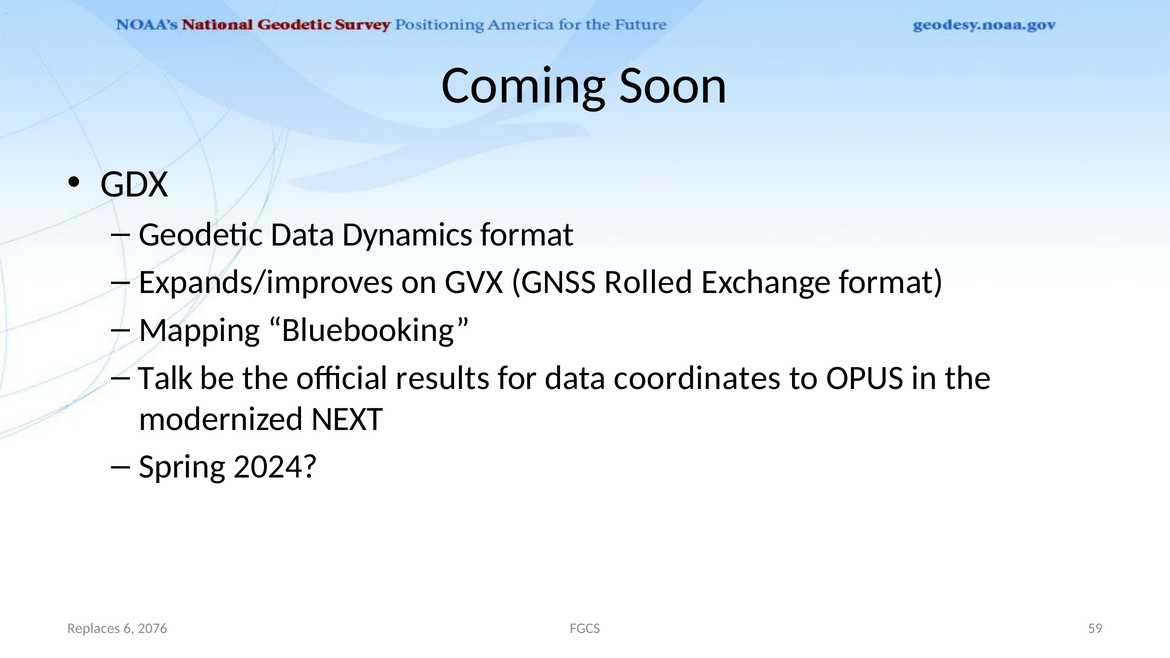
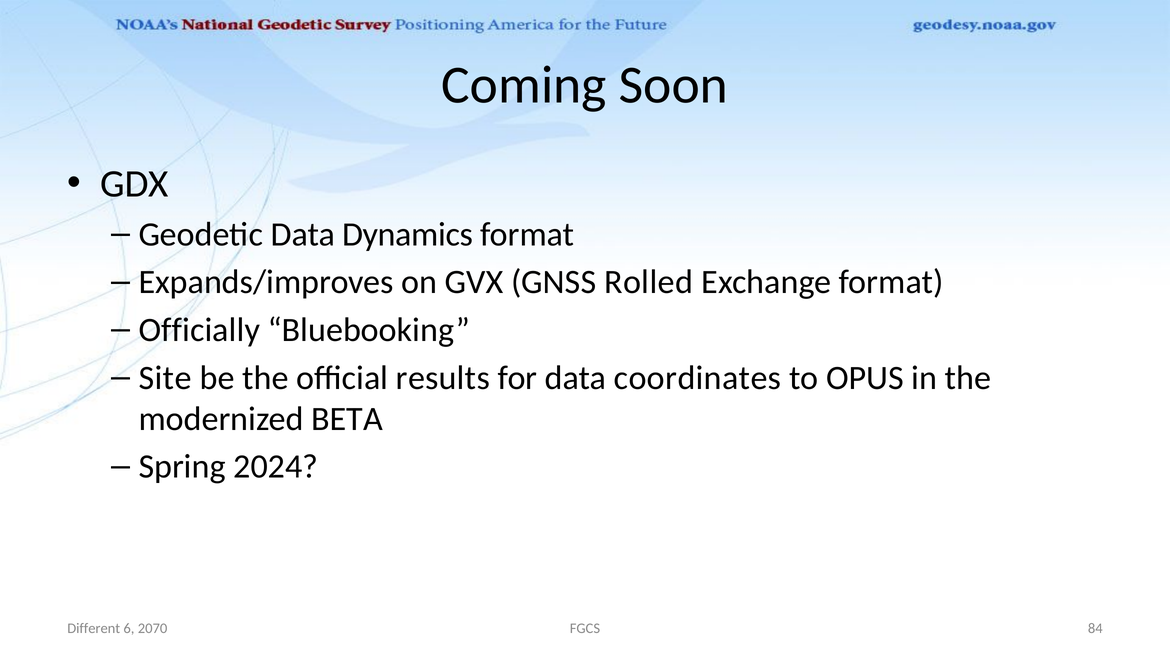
Mapping: Mapping -> Officially
Talk: Talk -> Site
NEXT: NEXT -> BETA
Replaces: Replaces -> Different
2076: 2076 -> 2070
59: 59 -> 84
